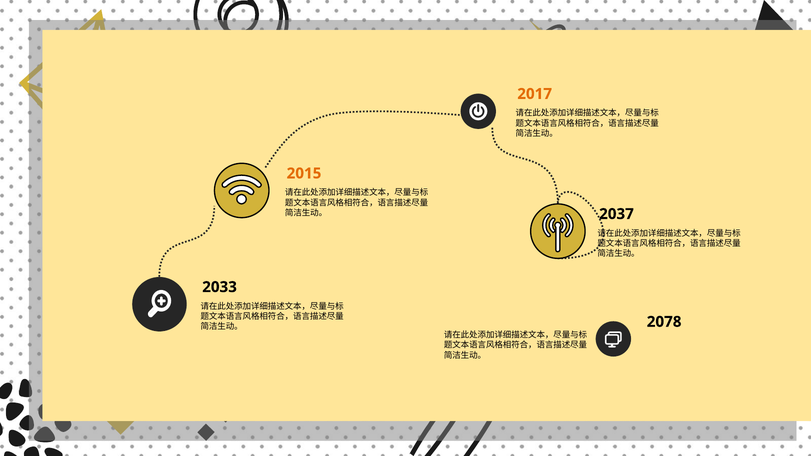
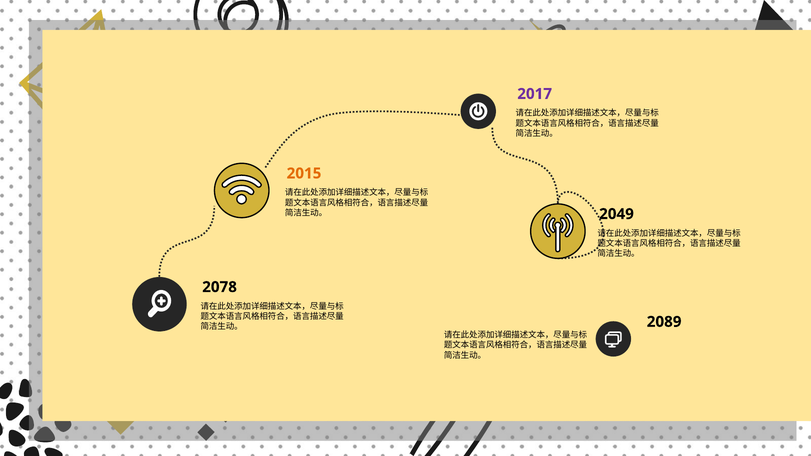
2017 colour: orange -> purple
2037: 2037 -> 2049
2033: 2033 -> 2078
2078: 2078 -> 2089
